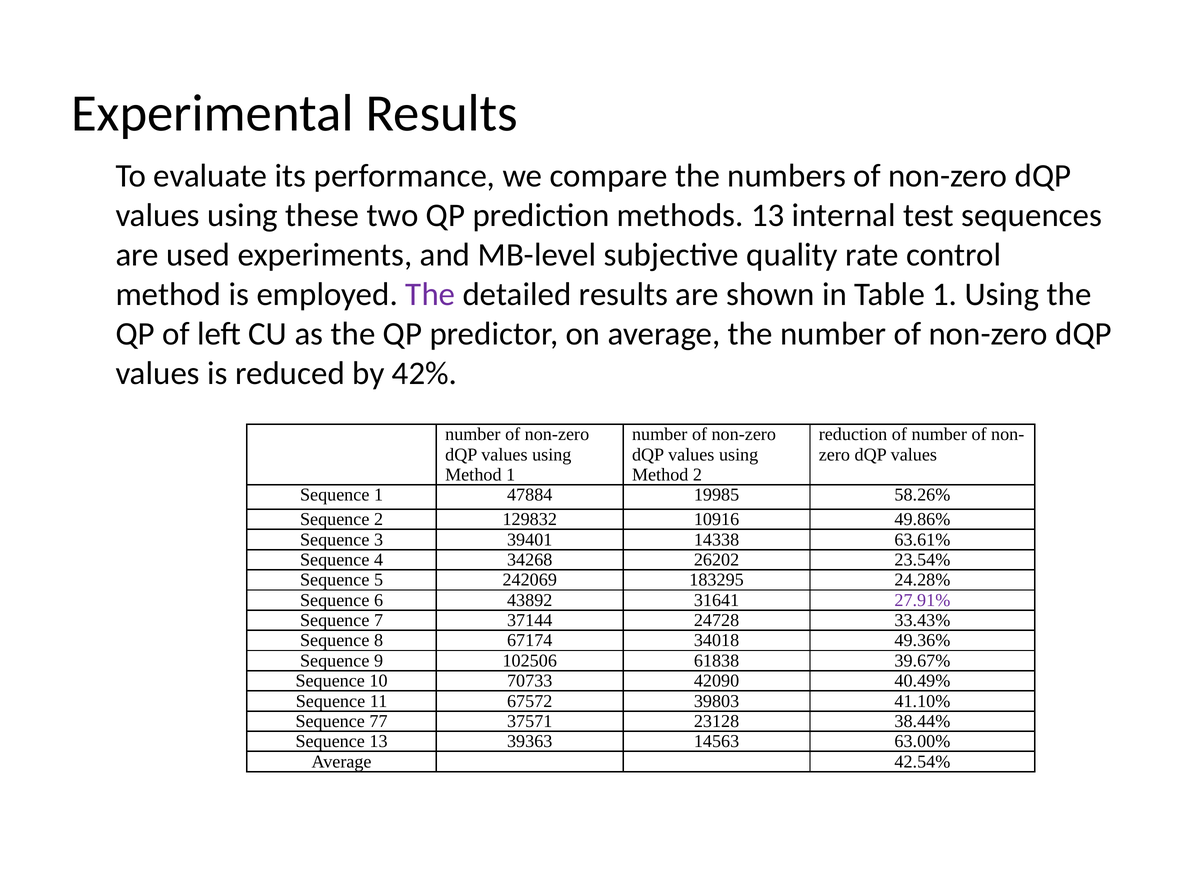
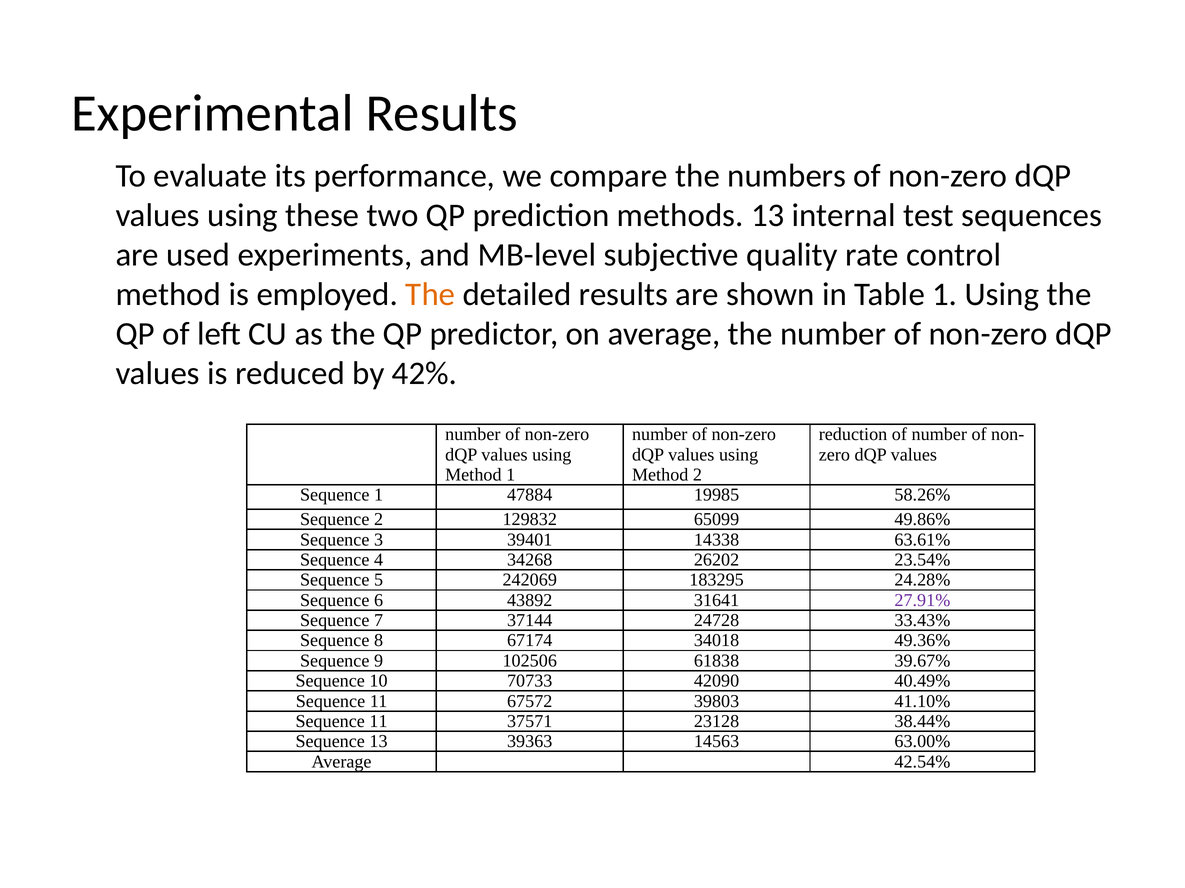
The at (430, 295) colour: purple -> orange
10916: 10916 -> 65099
77 at (379, 722): 77 -> 11
